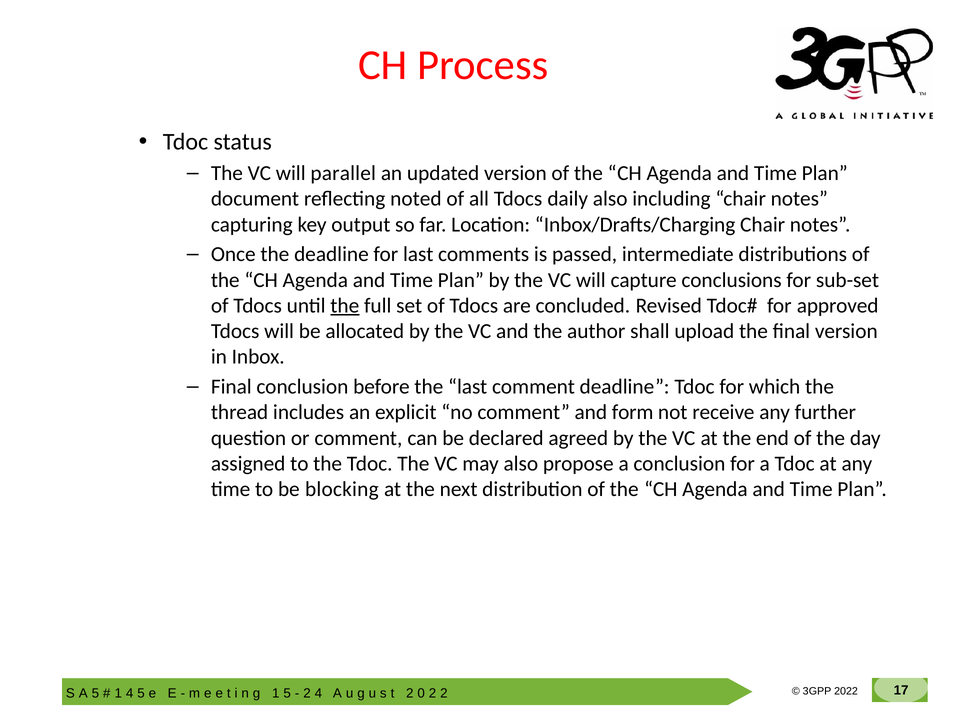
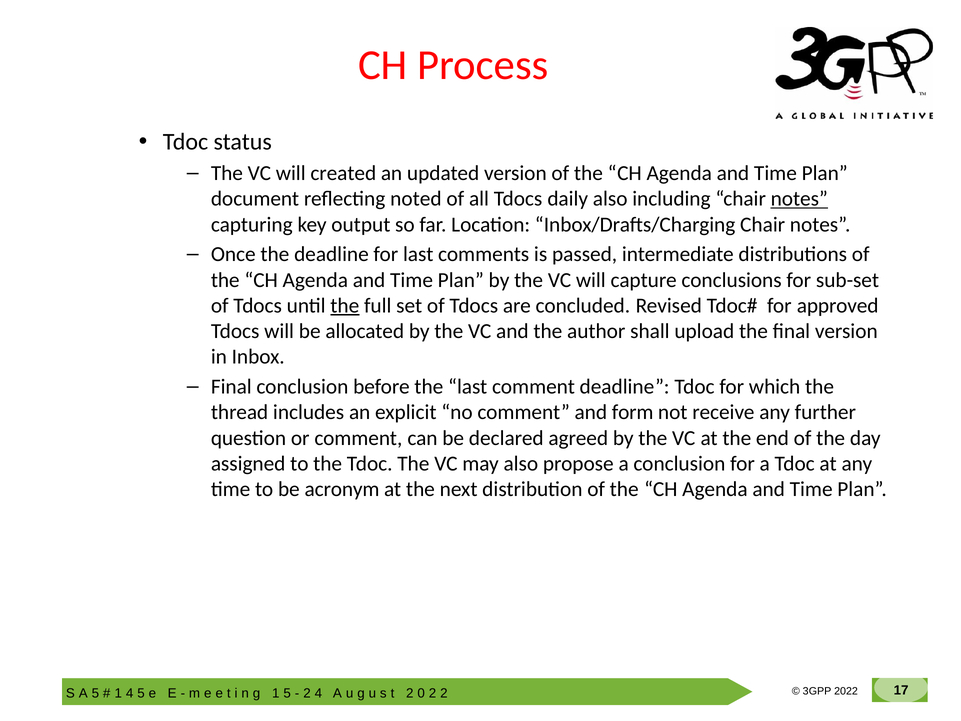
parallel: parallel -> created
notes at (799, 199) underline: none -> present
blocking: blocking -> acronym
